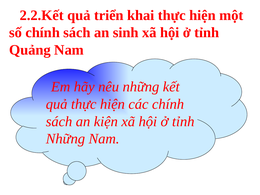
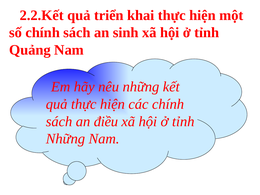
kiện: kiện -> điều
